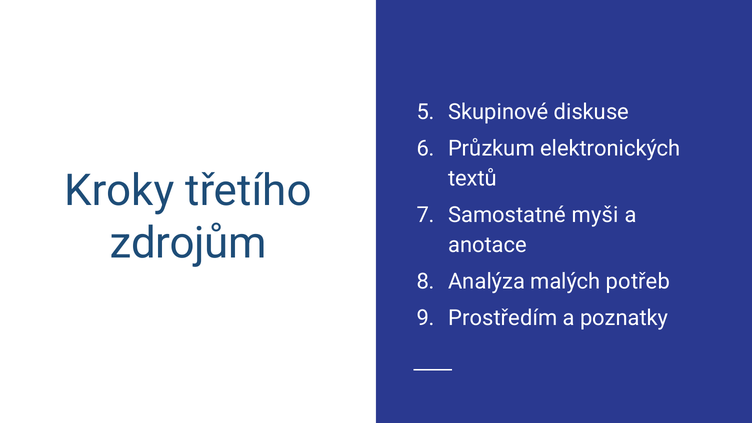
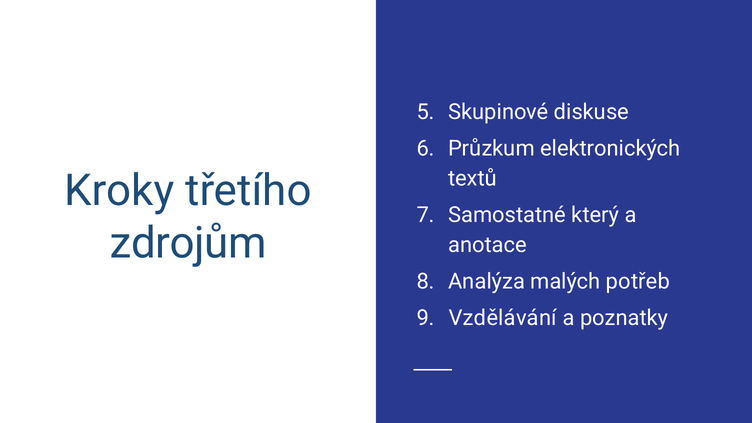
myši: myši -> který
Prostředím: Prostředím -> Vzdělávání
